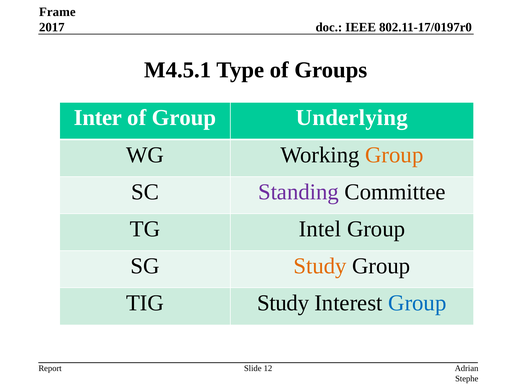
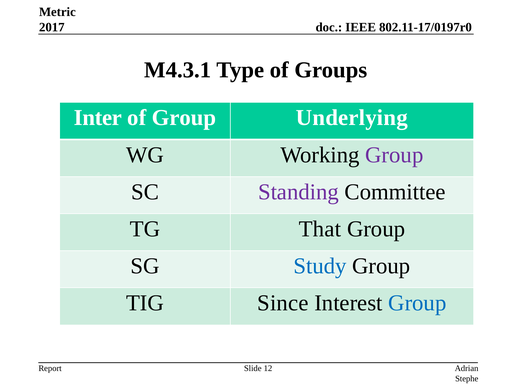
Frame: Frame -> Metric
M4.5.1: M4.5.1 -> M4.3.1
Group at (394, 155) colour: orange -> purple
TG Intel: Intel -> That
Study at (320, 266) colour: orange -> blue
TIG Study: Study -> Since
